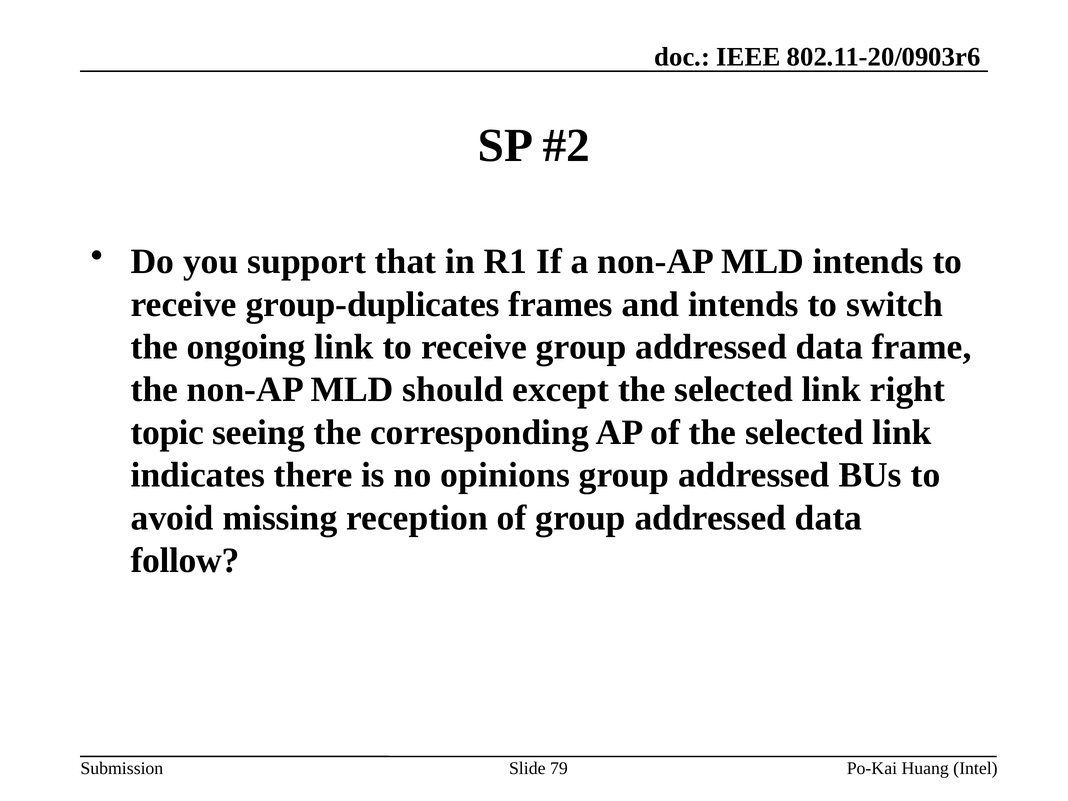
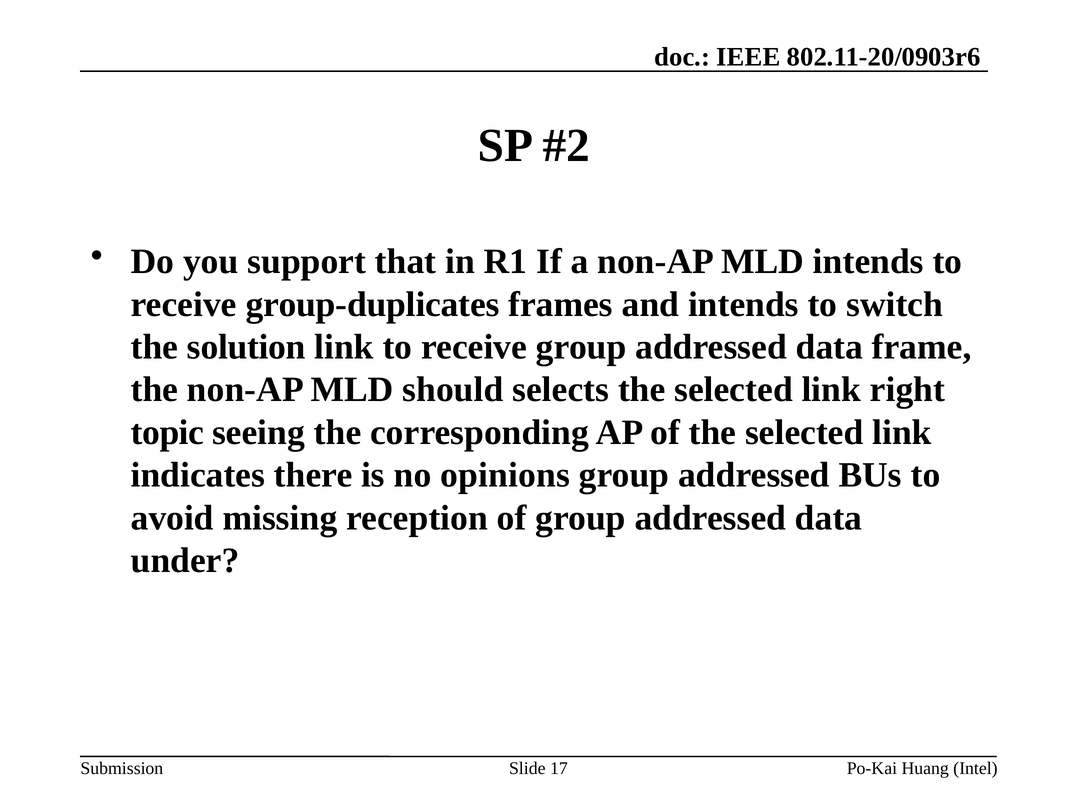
ongoing: ongoing -> solution
except: except -> selects
follow: follow -> under
79: 79 -> 17
